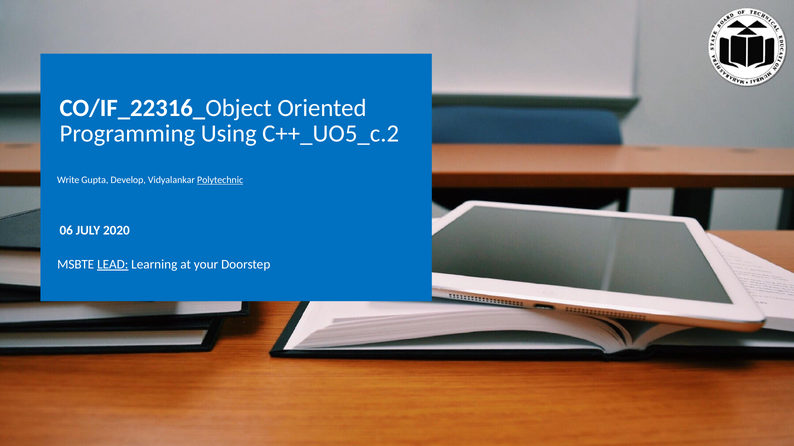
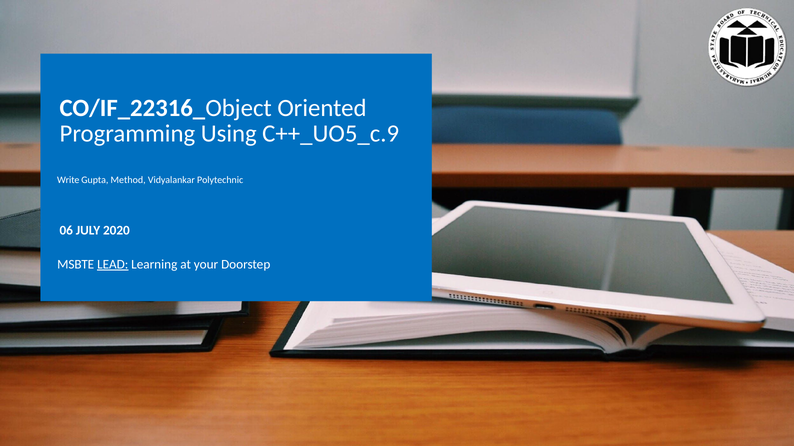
C++_UO5_c.2: C++_UO5_c.2 -> C++_UO5_c.9
Develop: Develop -> Method
Polytechnic underline: present -> none
